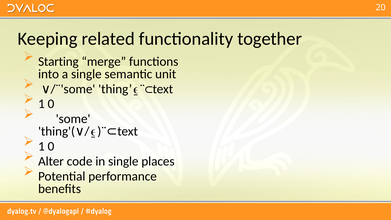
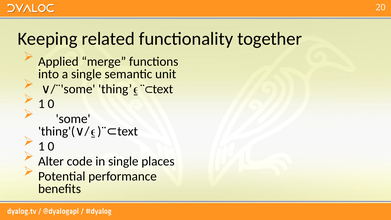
Starting: Starting -> Applied
